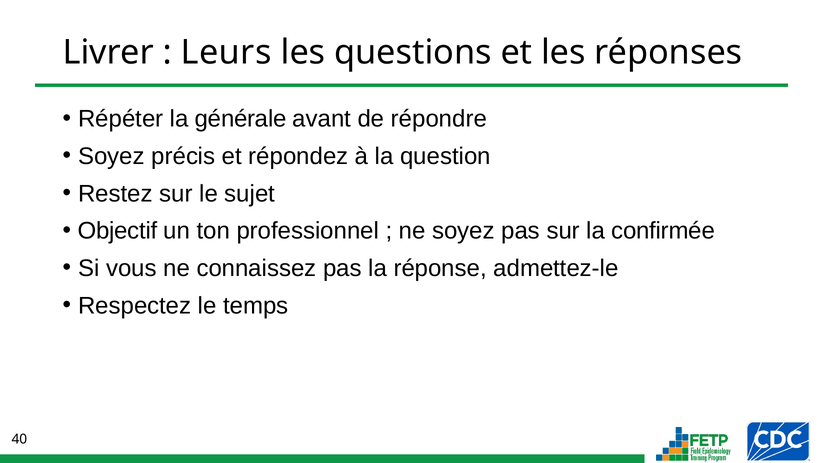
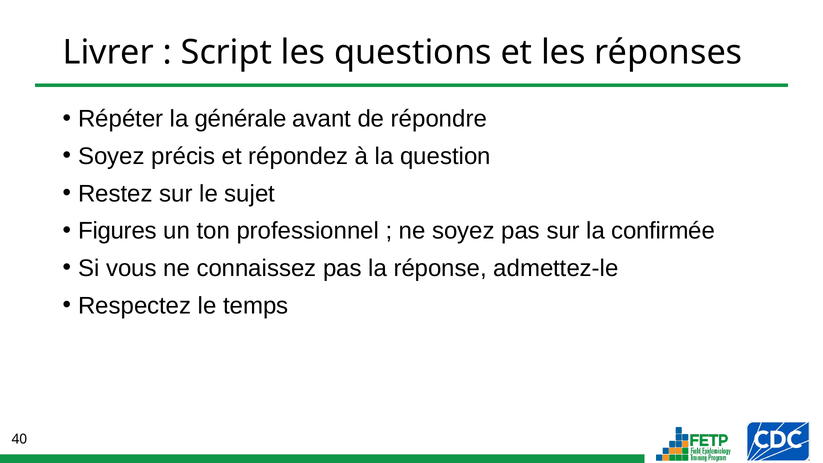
Leurs: Leurs -> Script
Objectif: Objectif -> Figures
